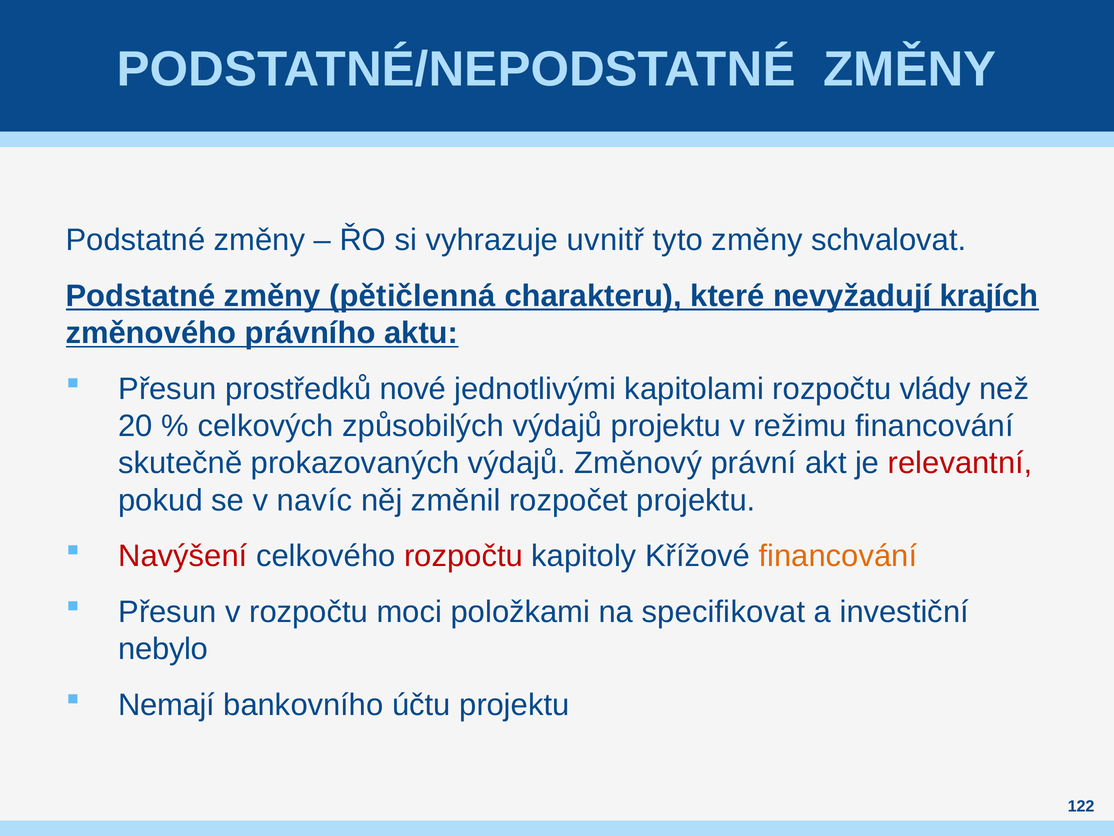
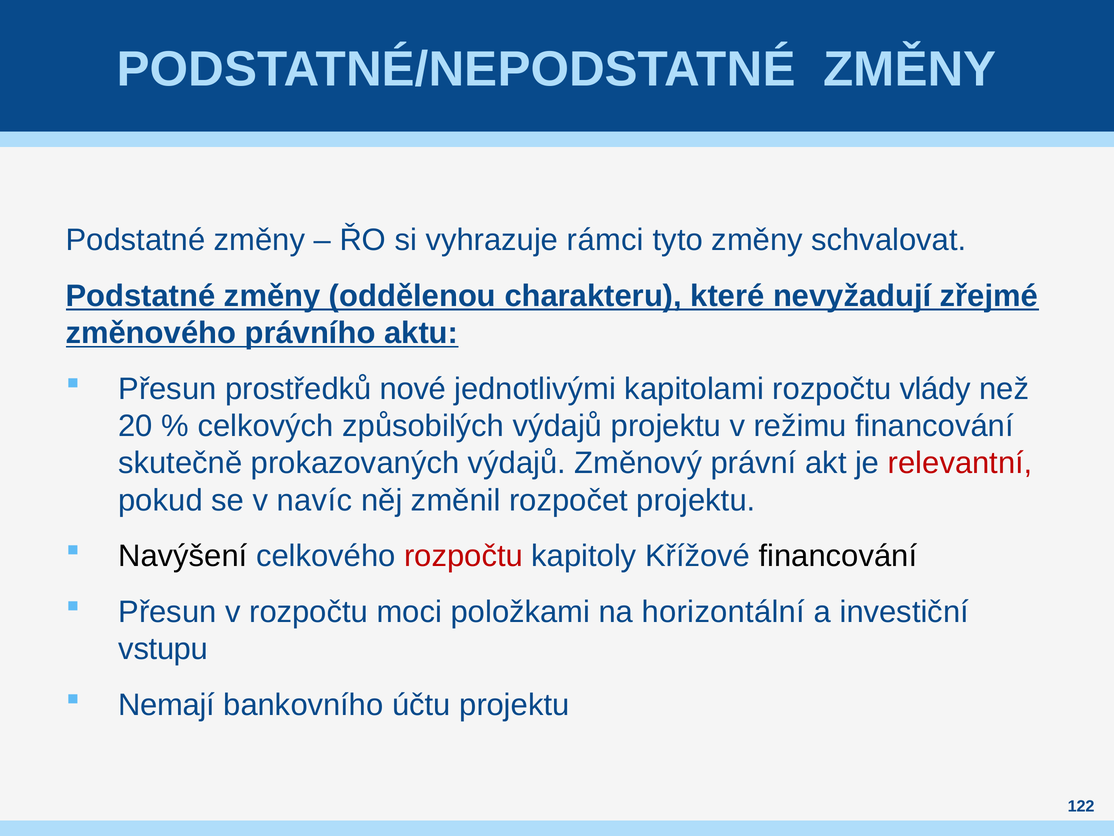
uvnitř: uvnitř -> rámci
pětičlenná: pětičlenná -> oddělenou
krajích: krajích -> zřejmé
Navýšení colour: red -> black
financování at (838, 556) colour: orange -> black
specifikovat: specifikovat -> horizontální
nebylo: nebylo -> vstupu
